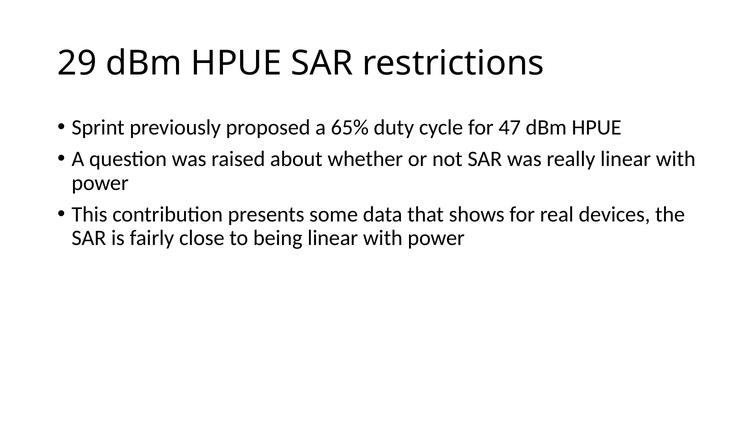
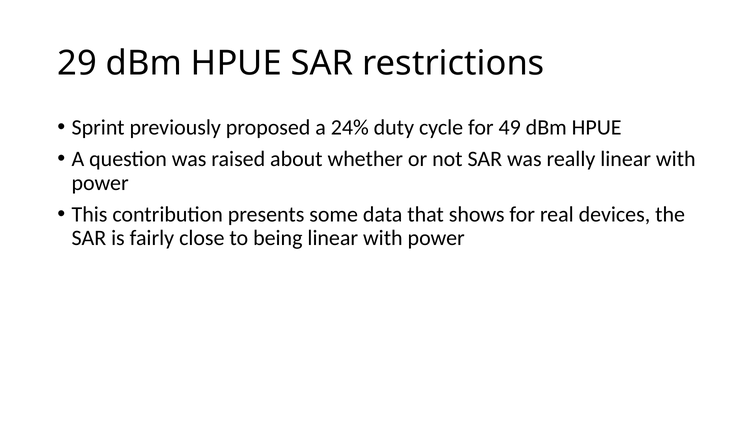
65%: 65% -> 24%
47: 47 -> 49
